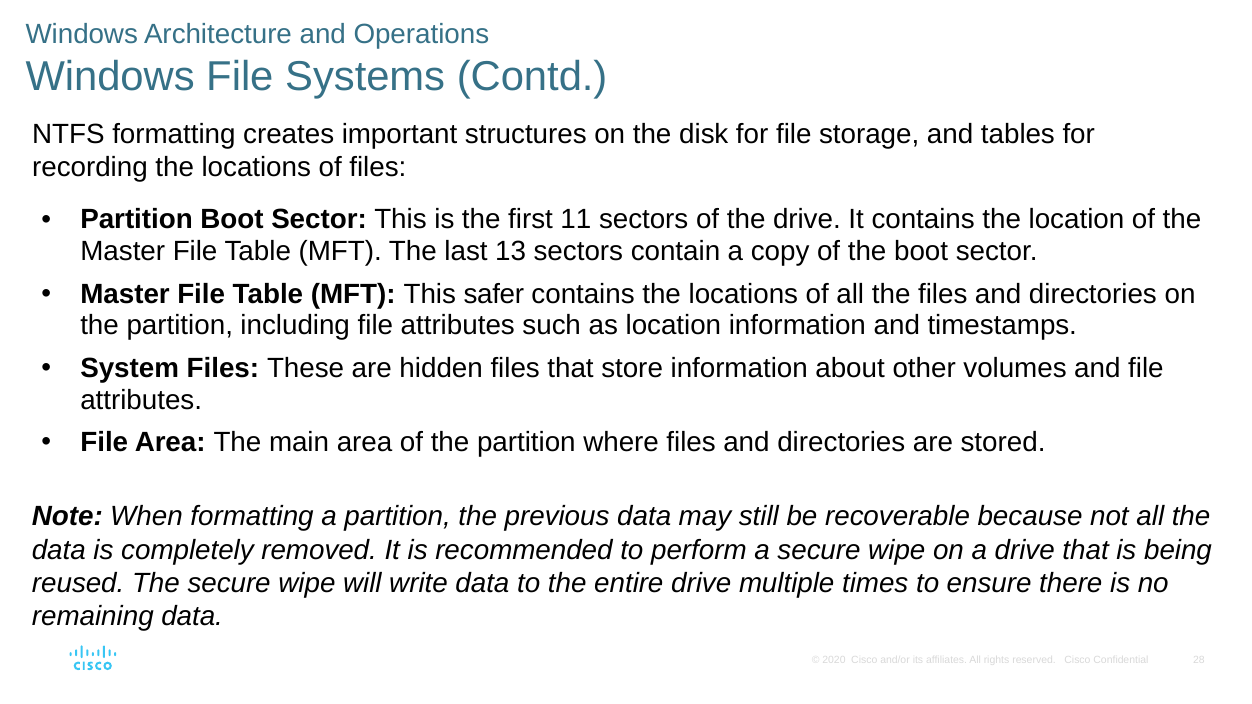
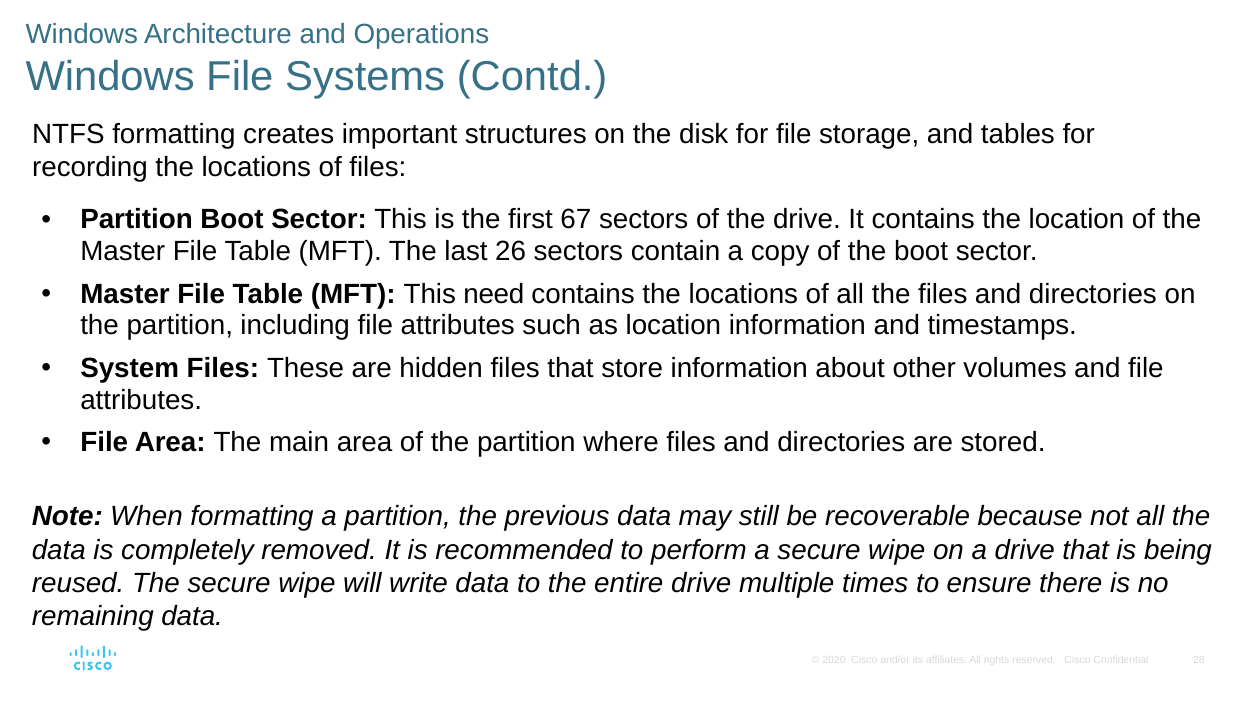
11: 11 -> 67
13: 13 -> 26
safer: safer -> need
